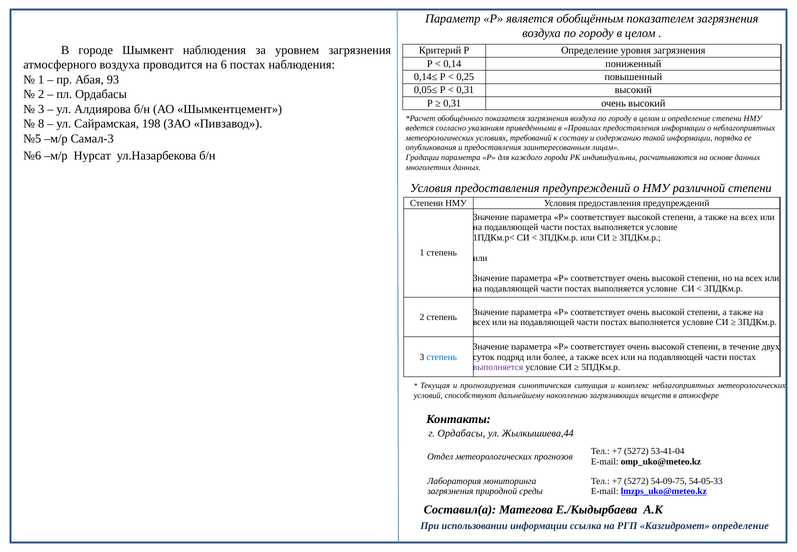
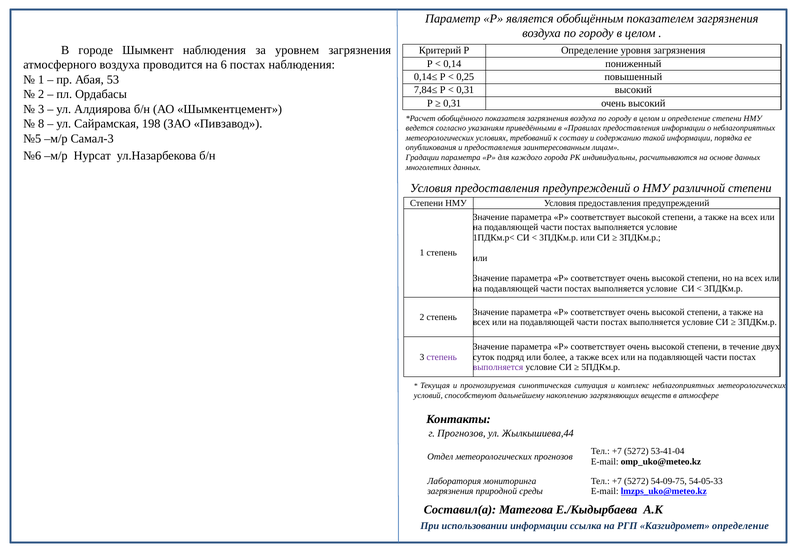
93: 93 -> 53
0,05≤: 0,05≤ -> 7,84≤
степень at (442, 357) colour: blue -> purple
г Ордабасы: Ордабасы -> Прогнозов
